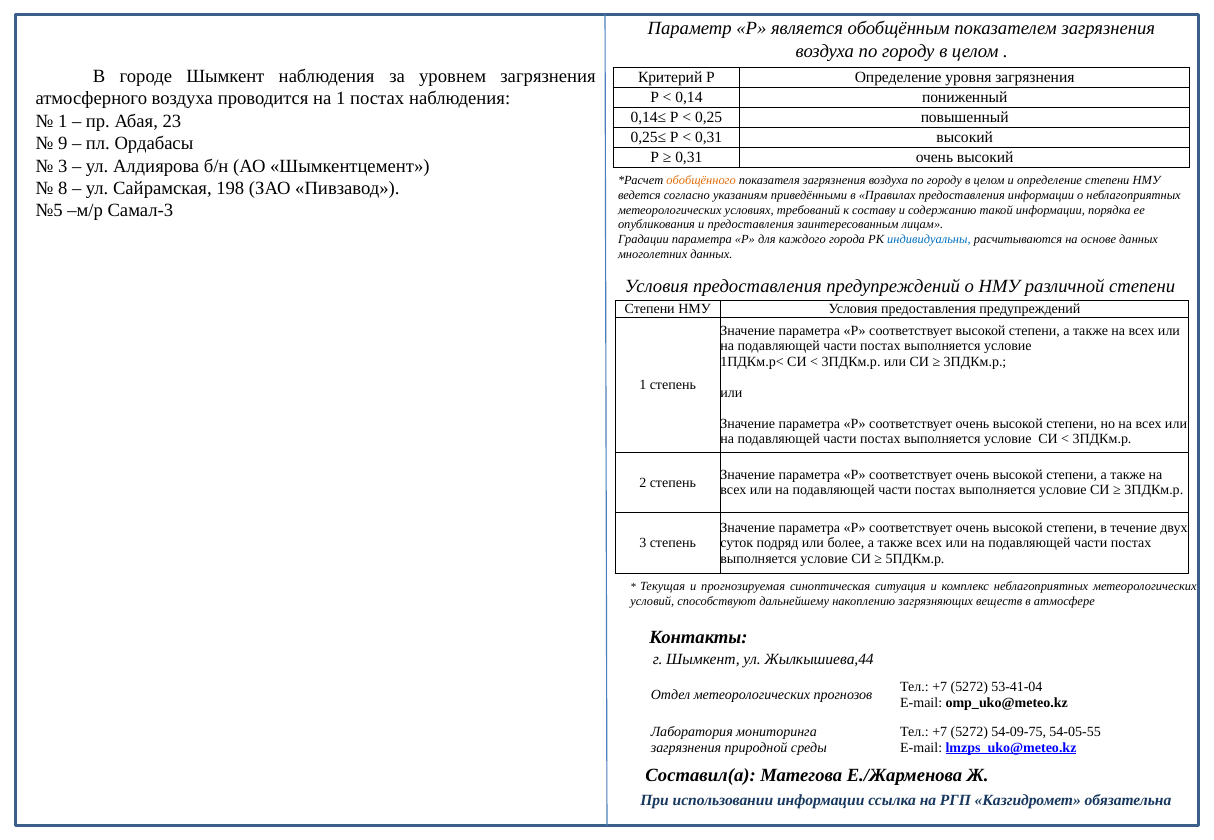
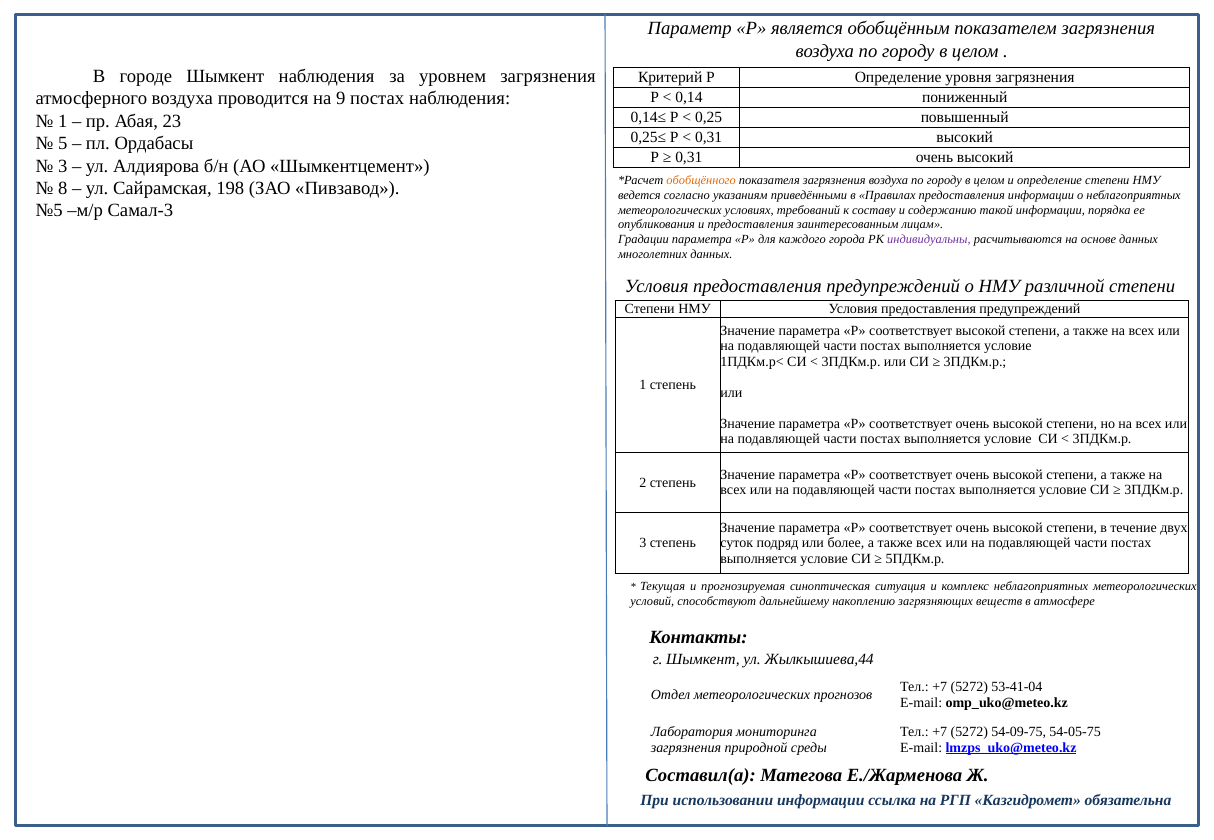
на 1: 1 -> 9
9: 9 -> 5
индивидуальны colour: blue -> purple
54-05-55: 54-05-55 -> 54-05-75
